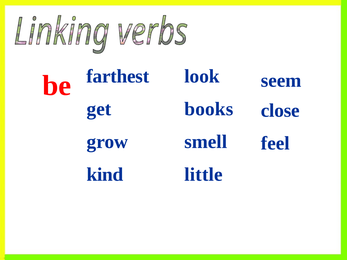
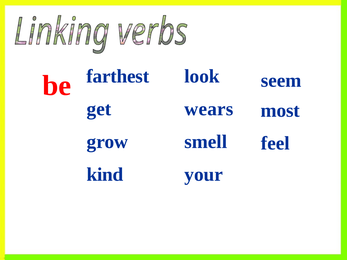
books: books -> wears
close: close -> most
little: little -> your
